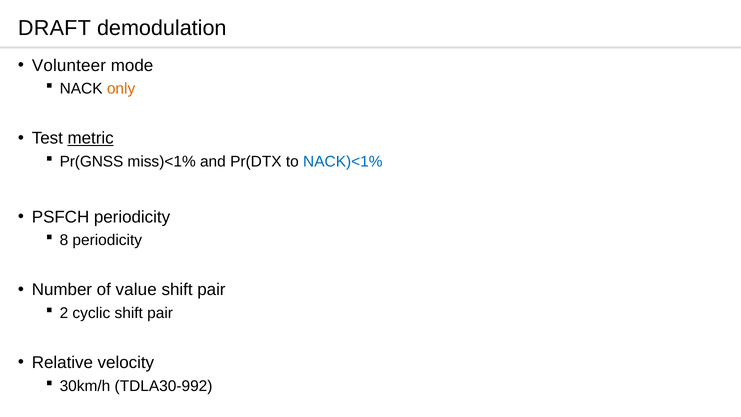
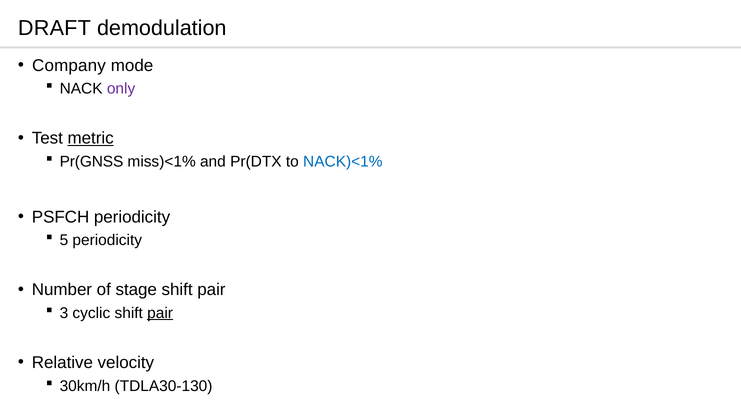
Volunteer: Volunteer -> Company
only colour: orange -> purple
8: 8 -> 5
value: value -> stage
2: 2 -> 3
pair at (160, 313) underline: none -> present
TDLA30-992: TDLA30-992 -> TDLA30-130
